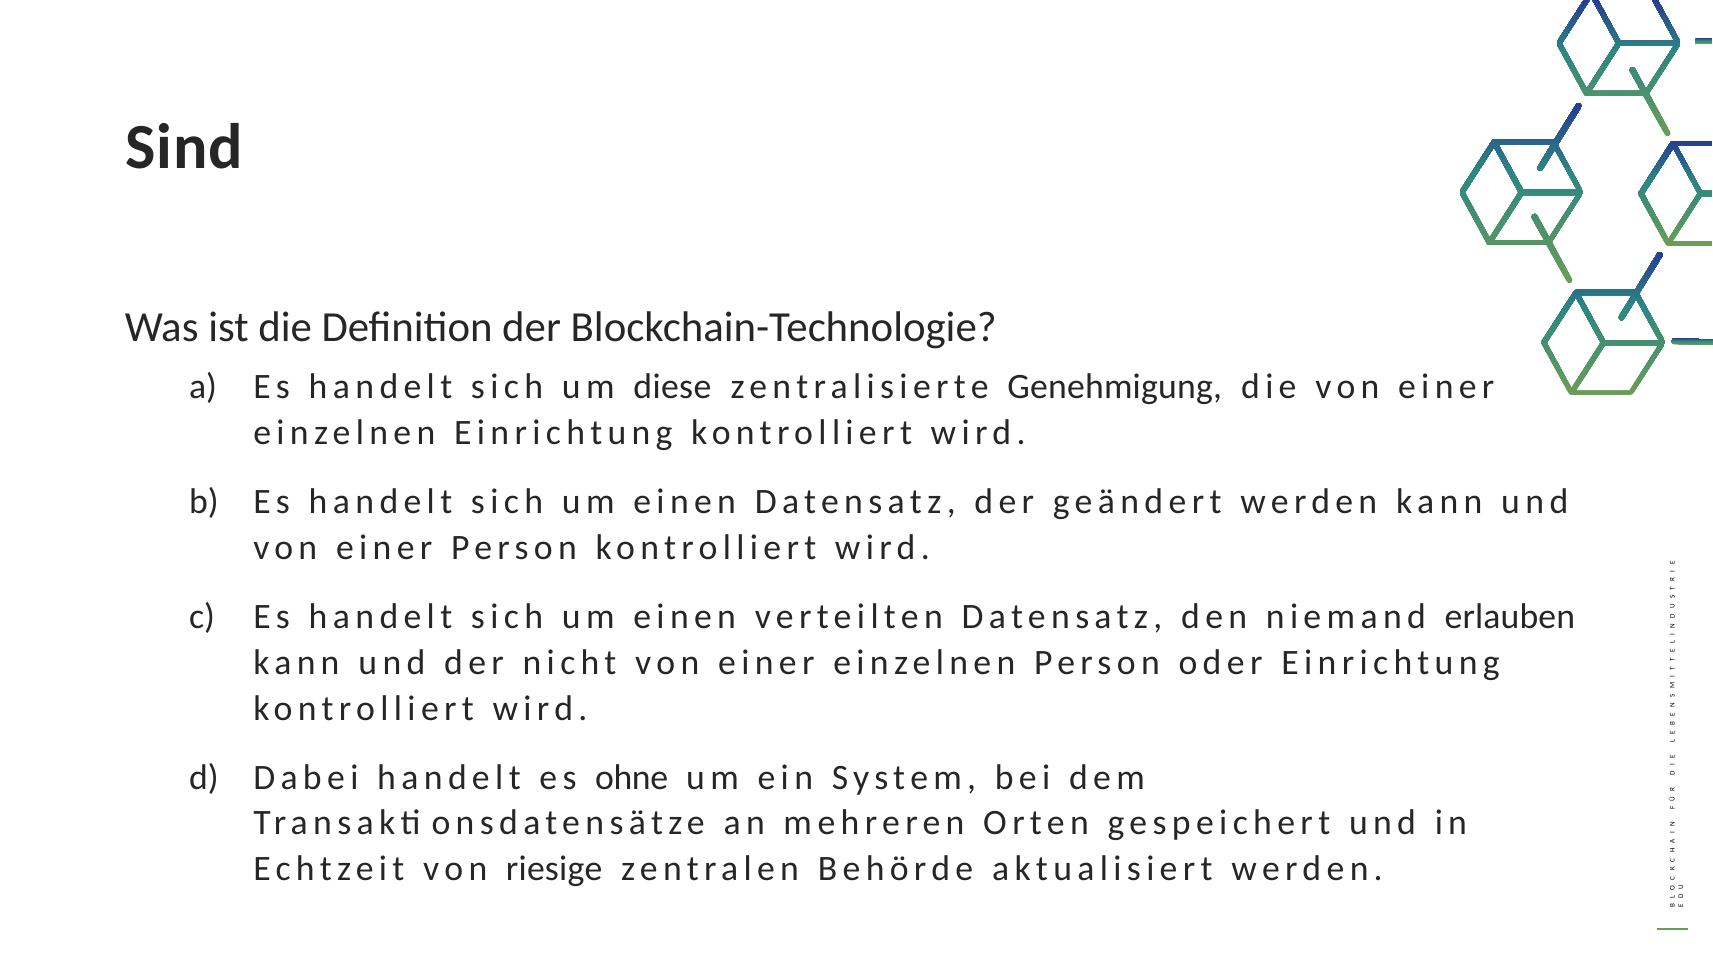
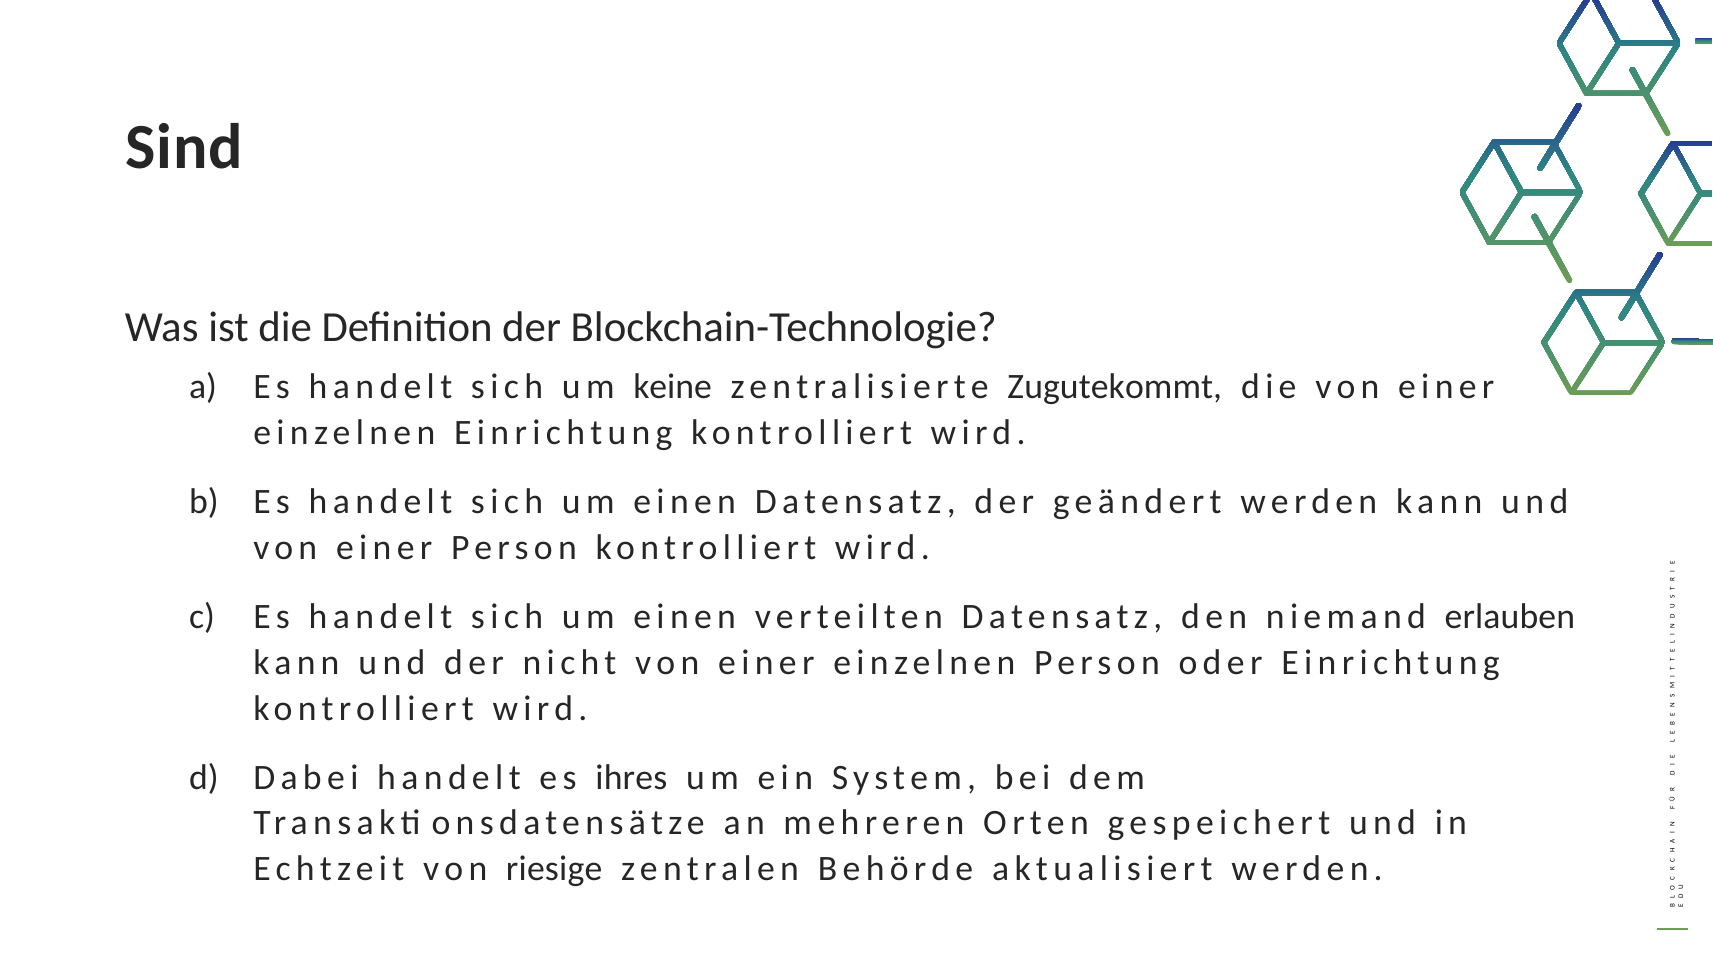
diese: diese -> keine
Genehmigung: Genehmigung -> Zugutekommt
ohne: ohne -> ihres
